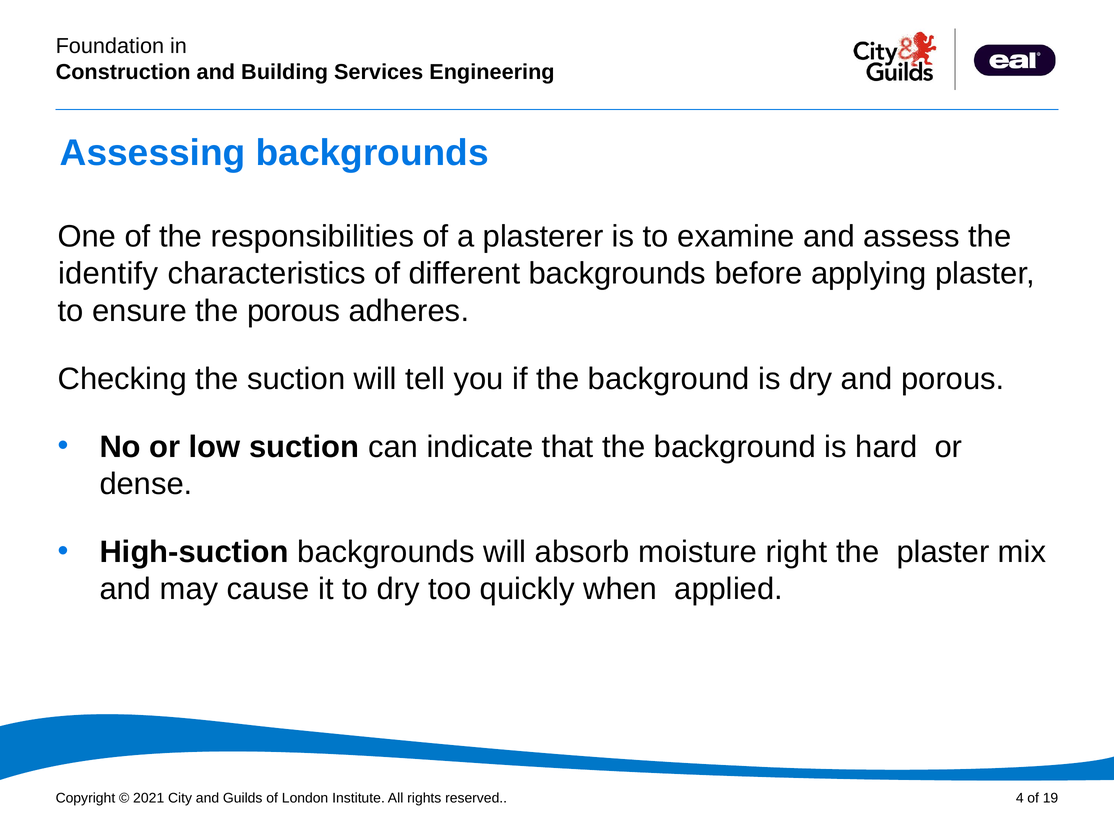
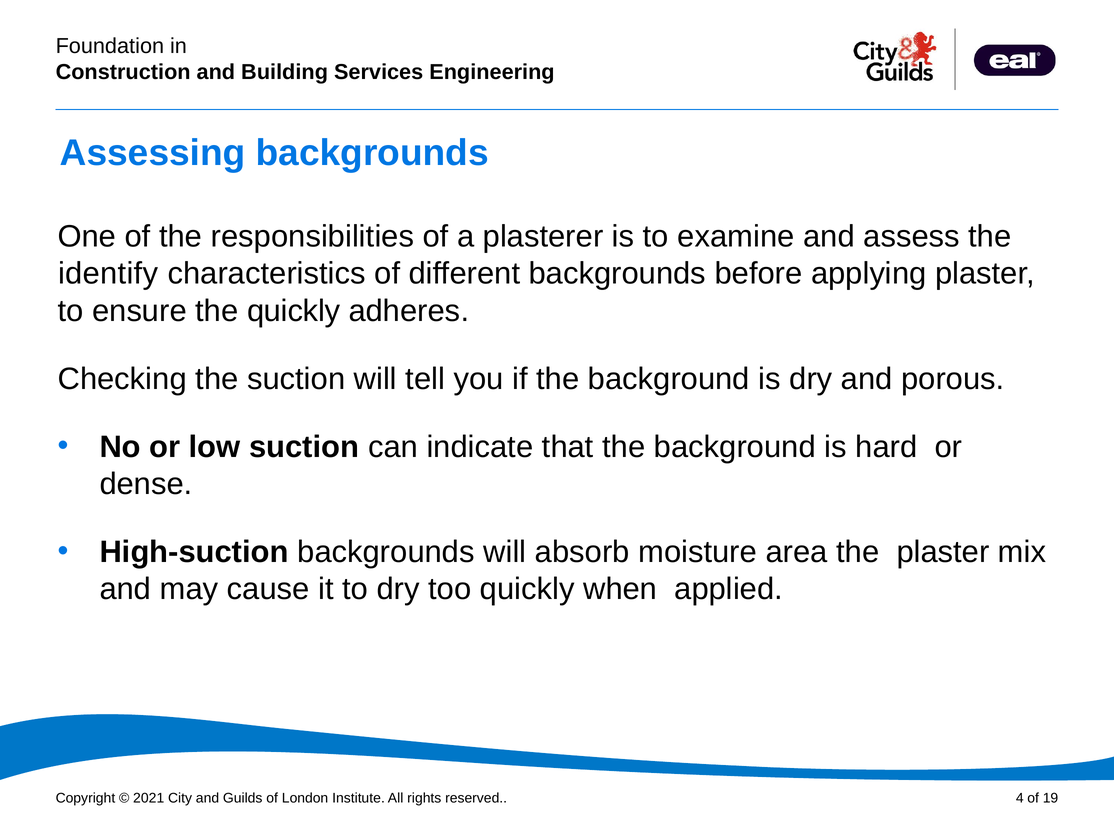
the porous: porous -> quickly
right: right -> area
